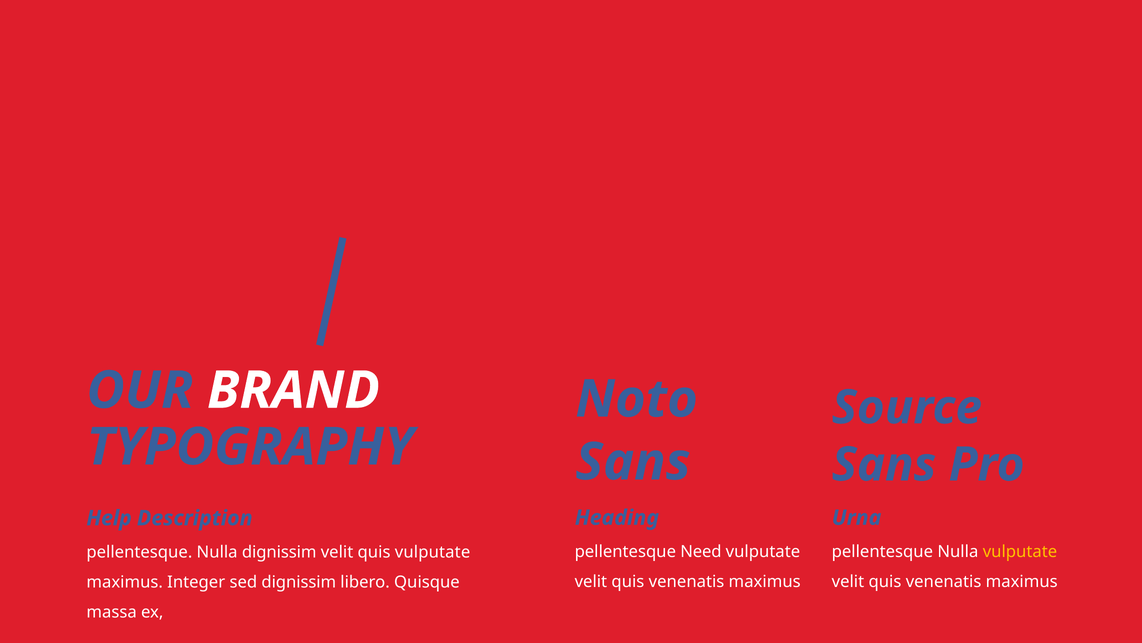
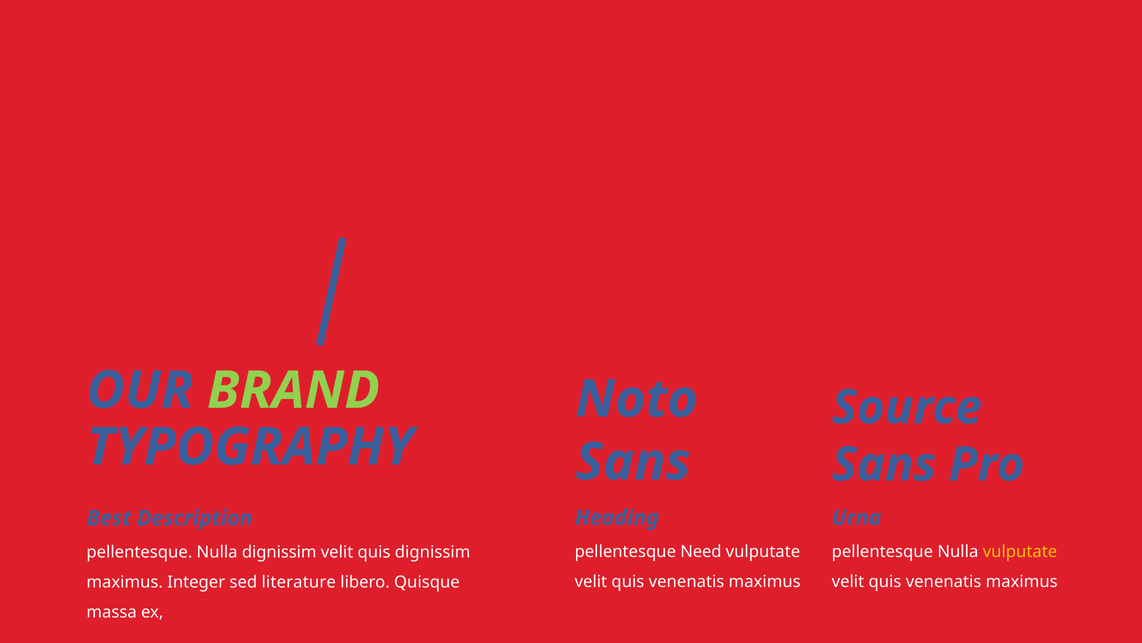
BRAND colour: white -> light green
Help: Help -> Best
quis vulputate: vulputate -> dignissim
sed dignissim: dignissim -> literature
